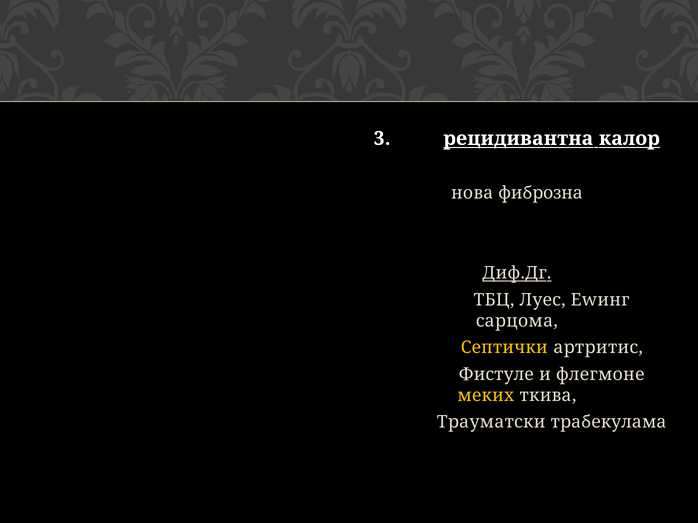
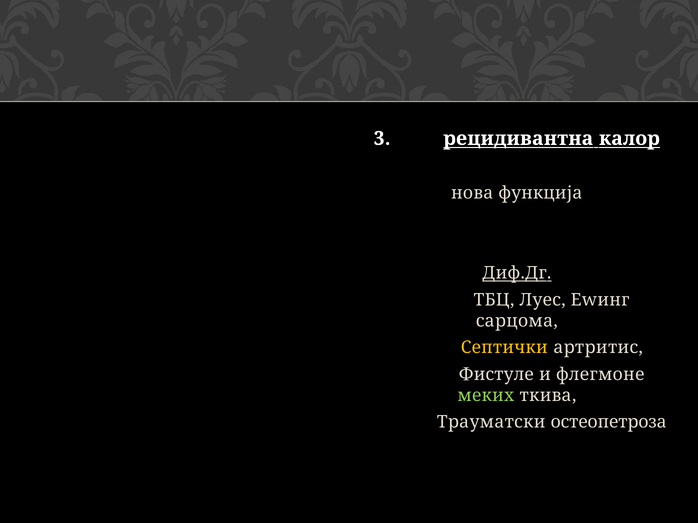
фиброзна: фиброзна -> функција
меких colour: yellow -> light green
трабекулама: трабекулама -> остеопетроза
